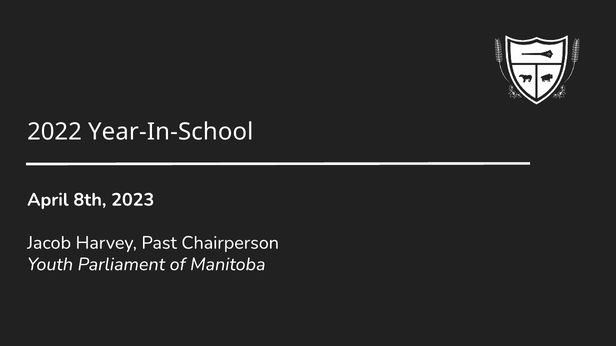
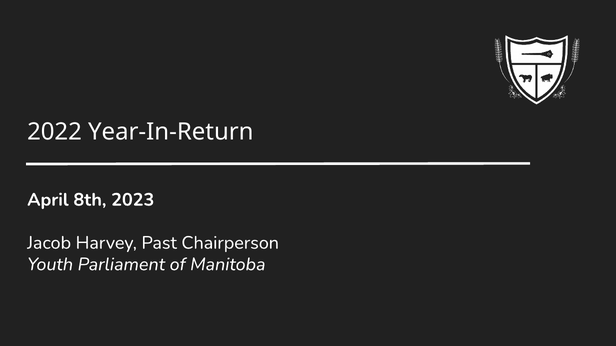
Year-In-School: Year-In-School -> Year-In-Return
